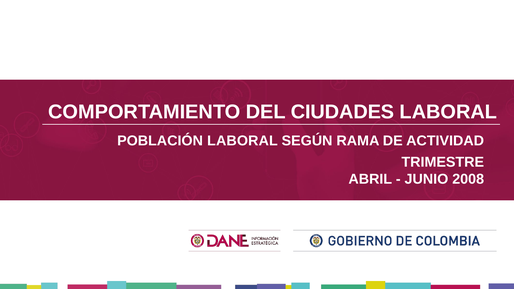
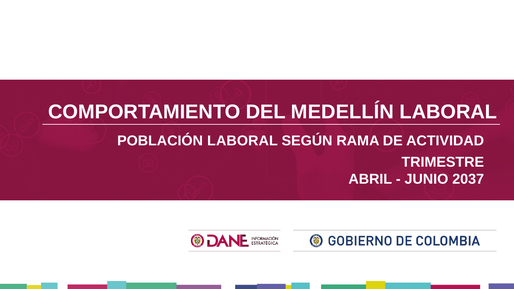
CIUDADES: CIUDADES -> MEDELLÍN
2008: 2008 -> 2037
